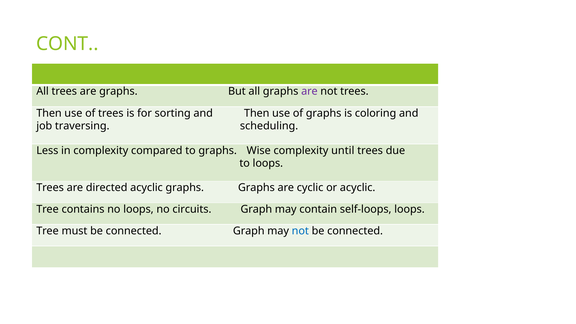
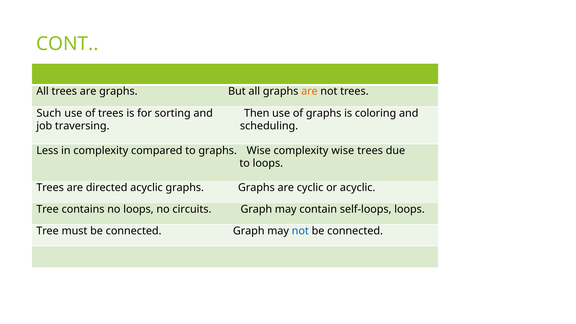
are at (309, 91) colour: purple -> orange
Then at (49, 113): Then -> Such
complexity until: until -> wise
